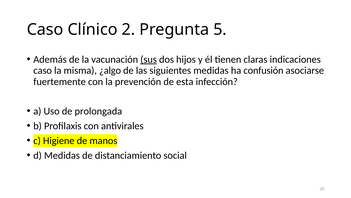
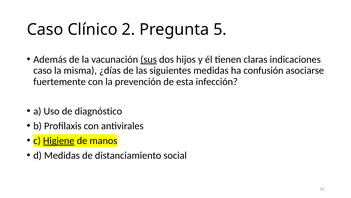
¿algo: ¿algo -> ¿días
prolongada: prolongada -> diagnóstico
Higiene underline: none -> present
